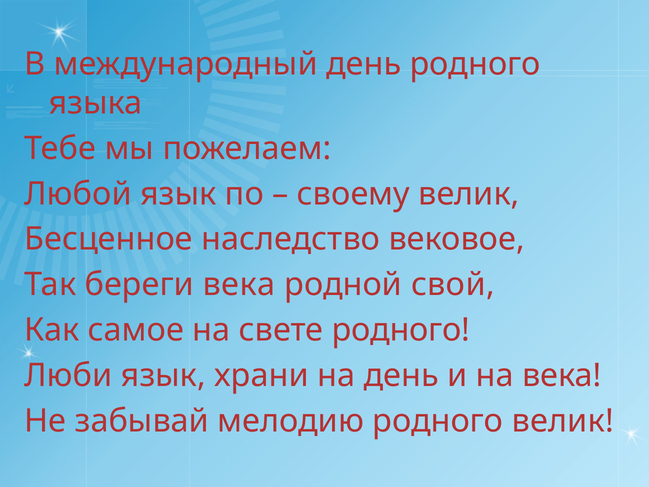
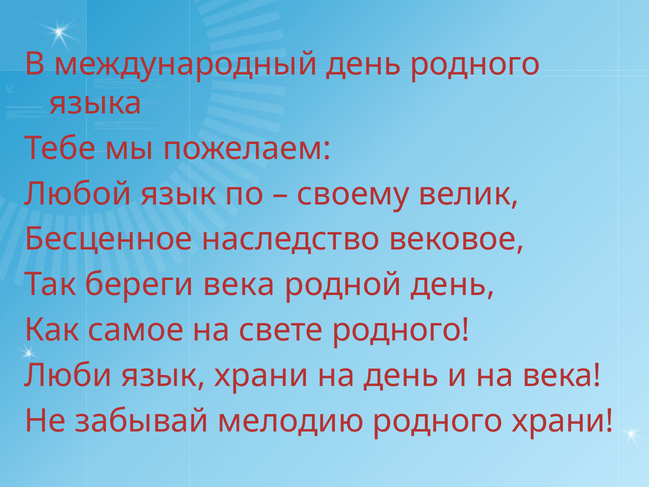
родной свой: свой -> день
родного велик: велик -> храни
